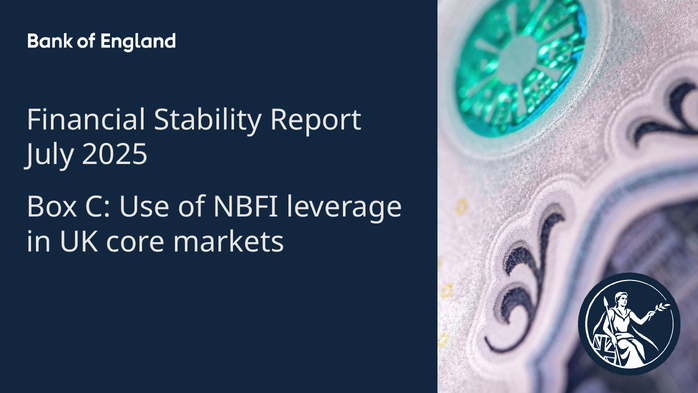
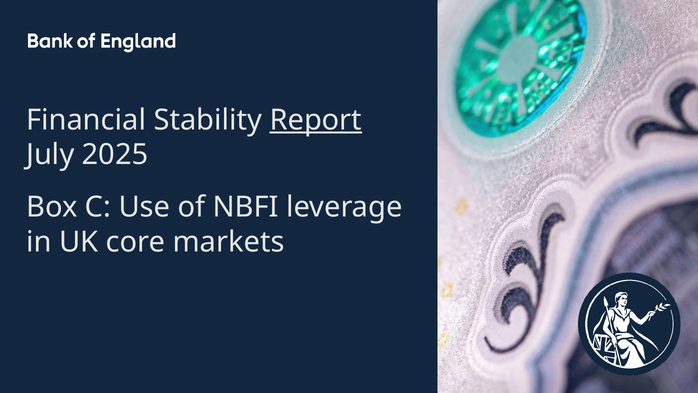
Report underline: none -> present
